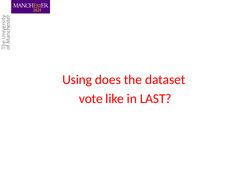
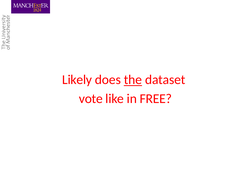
Using: Using -> Likely
the underline: none -> present
LAST: LAST -> FREE
